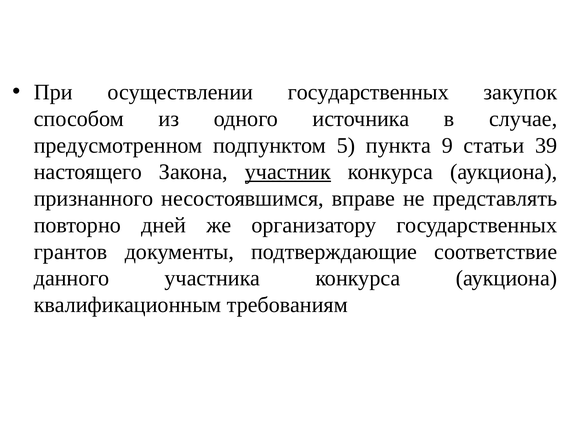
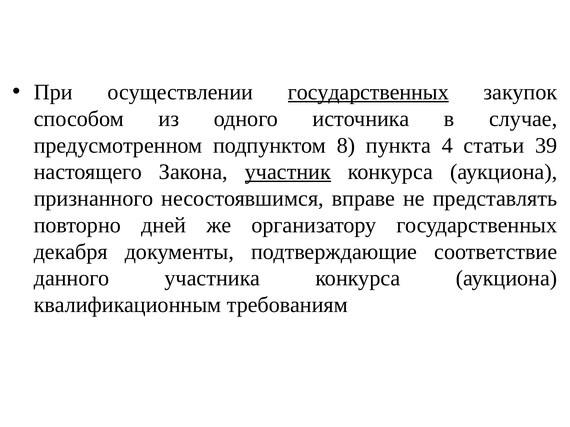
государственных at (368, 92) underline: none -> present
5: 5 -> 8
9: 9 -> 4
грантов: грантов -> декабря
